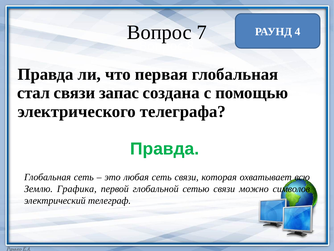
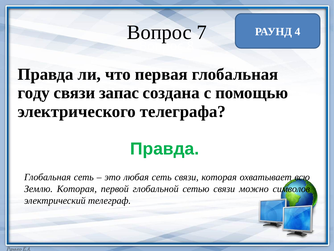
стал: стал -> году
Землю Графика: Графика -> Которая
